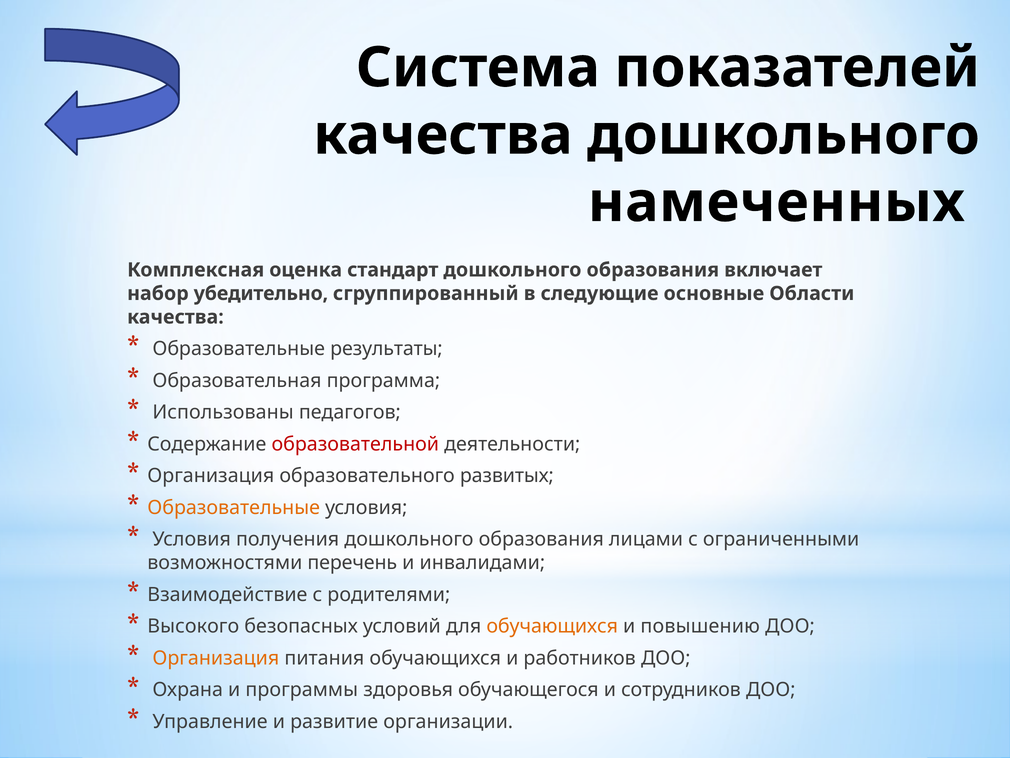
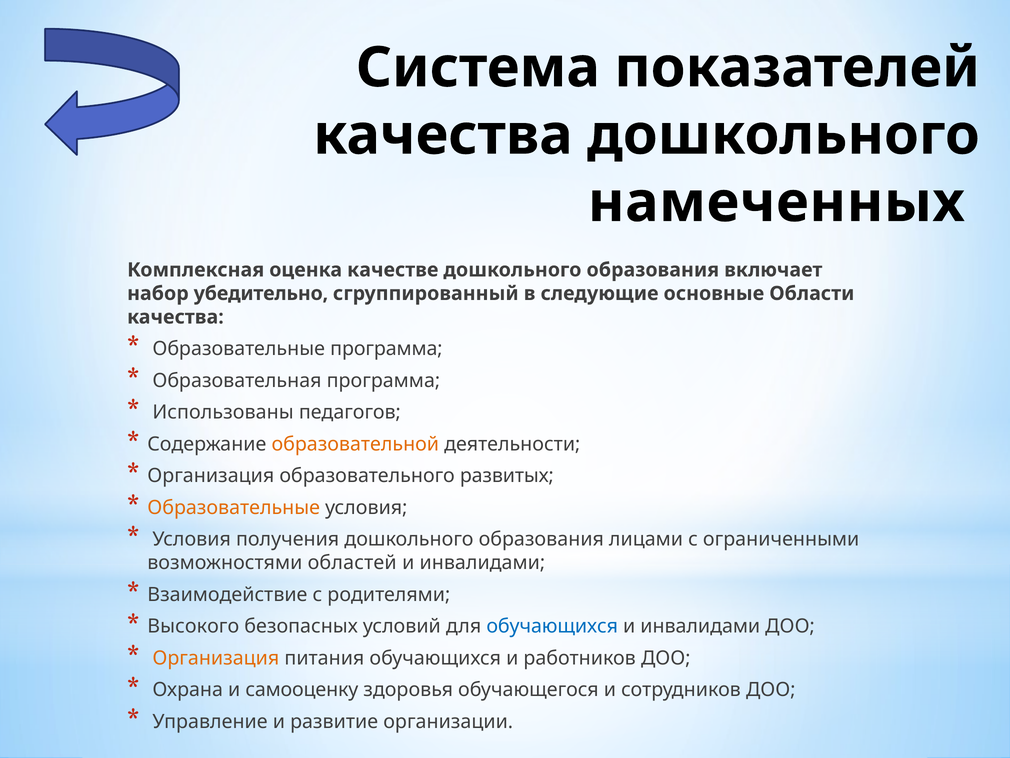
стандарт: стандарт -> качестве
Образовательные результаты: результаты -> программа
образовательной colour: red -> orange
перечень: перечень -> областей
обучающихся at (552, 626) colour: orange -> blue
повышению at (700, 626): повышению -> инвалидами
программы: программы -> самооценку
